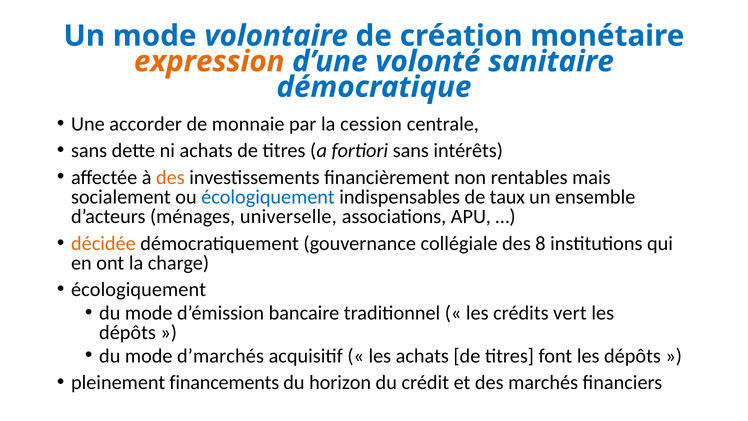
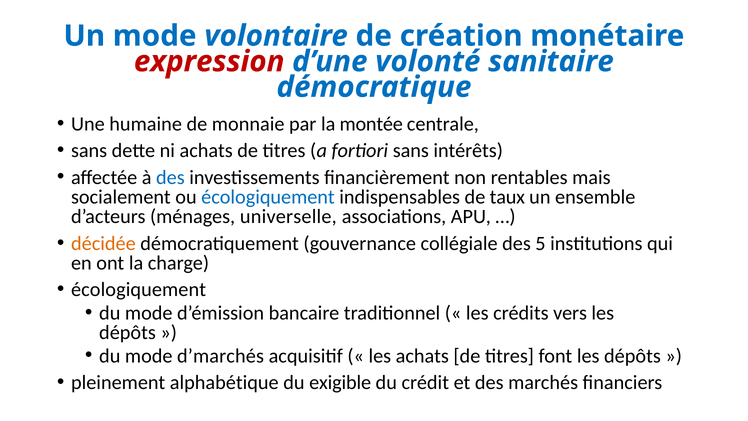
expression colour: orange -> red
accorder: accorder -> humaine
cession: cession -> montée
des at (170, 177) colour: orange -> blue
8: 8 -> 5
vert: vert -> vers
financements: financements -> alphabétique
horizon: horizon -> exigible
